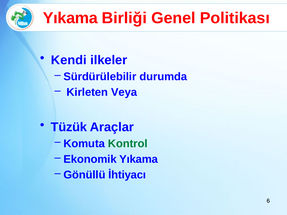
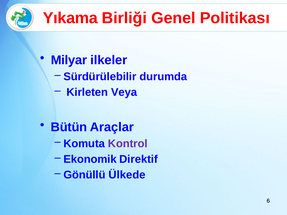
Kendi: Kendi -> Milyar
Tüzük: Tüzük -> Bütün
Kontrol colour: green -> purple
Ekonomik Yıkama: Yıkama -> Direktif
İhtiyacı: İhtiyacı -> Ülkede
